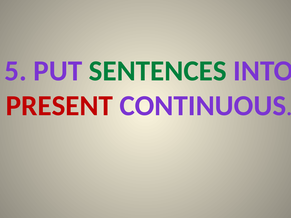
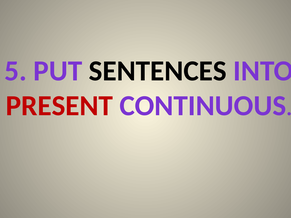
SENTENCES colour: green -> black
